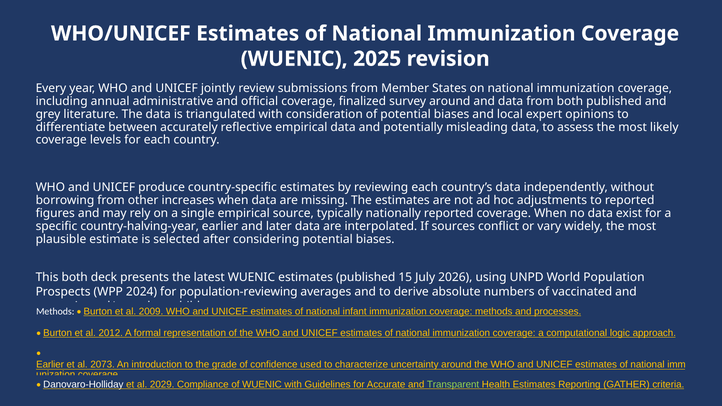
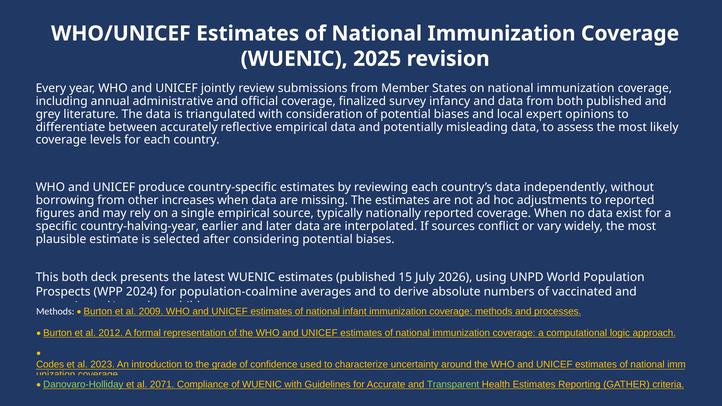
survey around: around -> infancy
population-reviewing: population-reviewing -> population-coalmine
Earlier at (50, 365): Earlier -> Codes
2073: 2073 -> 2023
Danovaro-Holliday colour: white -> light green
2029: 2029 -> 2071
